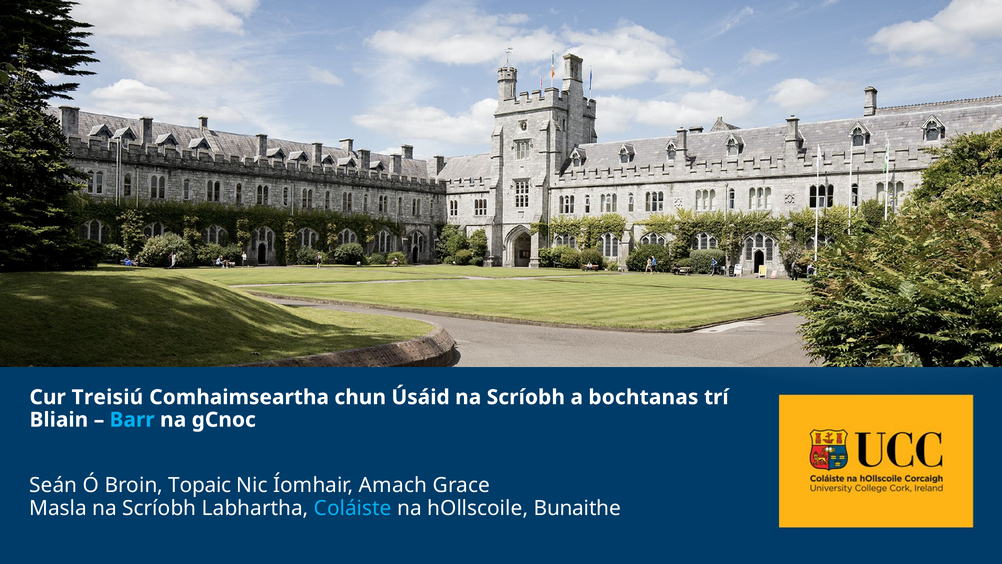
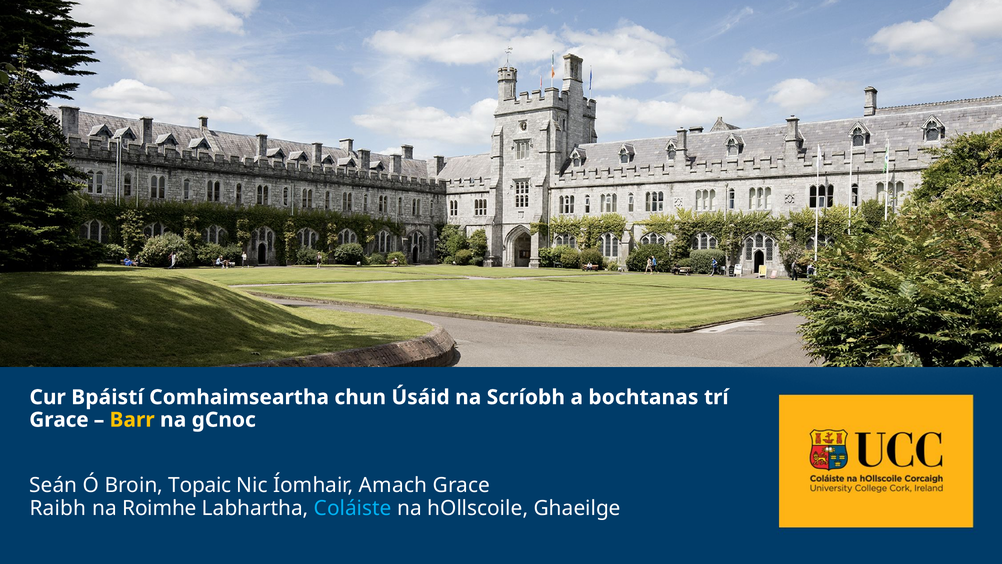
Treisiú: Treisiú -> Bpáistí
Bliain at (59, 420): Bliain -> Grace
Barr colour: light blue -> yellow
Masla: Masla -> Raibh
Scríobh at (159, 508): Scríobh -> Roimhe
Bunaithe: Bunaithe -> Ghaeilge
